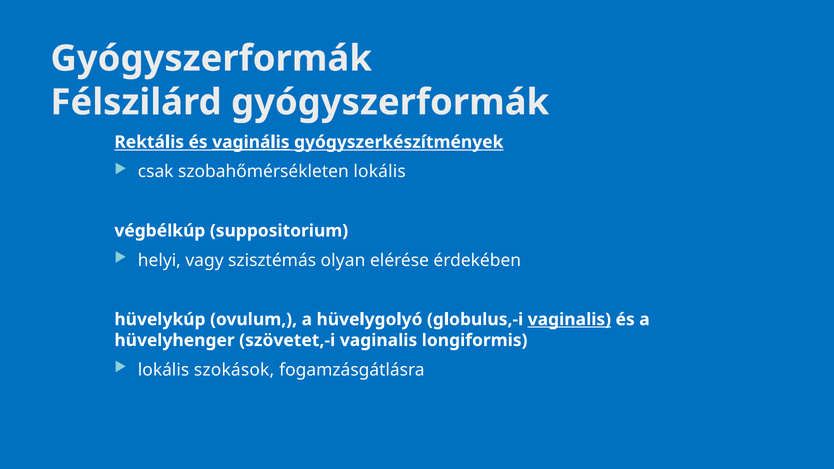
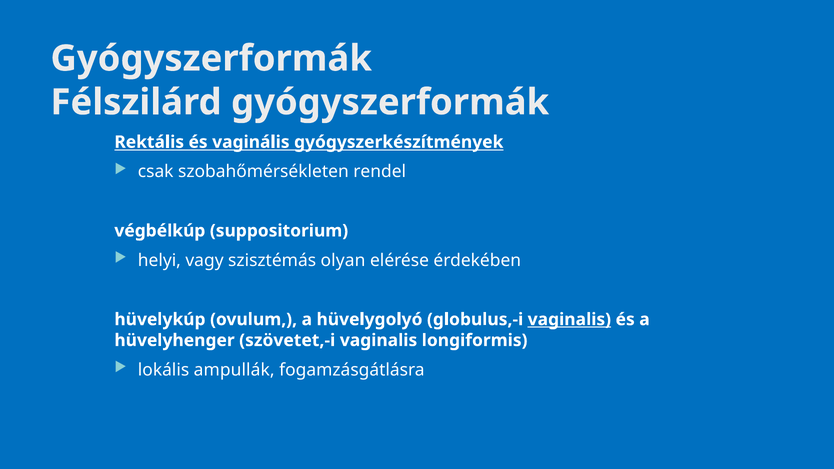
vaginális underline: present -> none
szobahőmérsékleten lokális: lokális -> rendel
szokások: szokások -> ampullák
